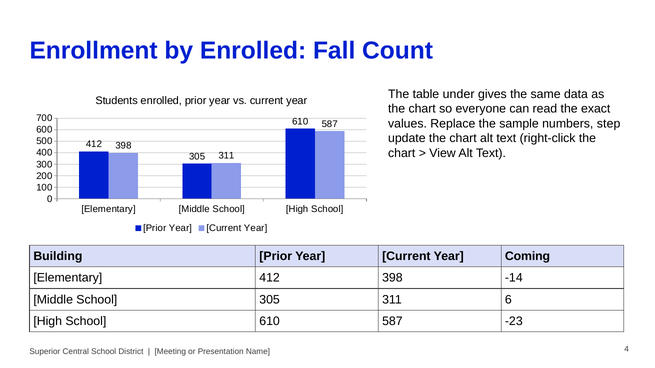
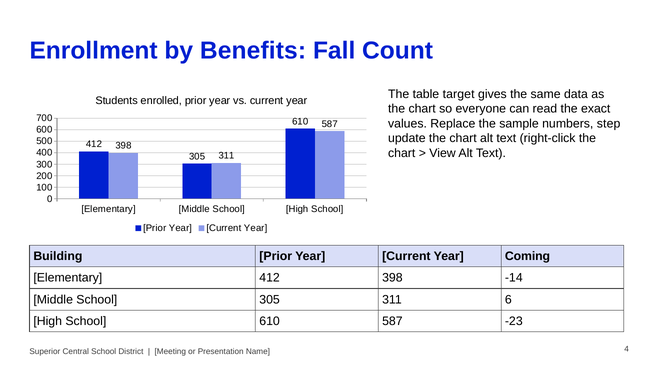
by Enrolled: Enrolled -> Benefits
under: under -> target
